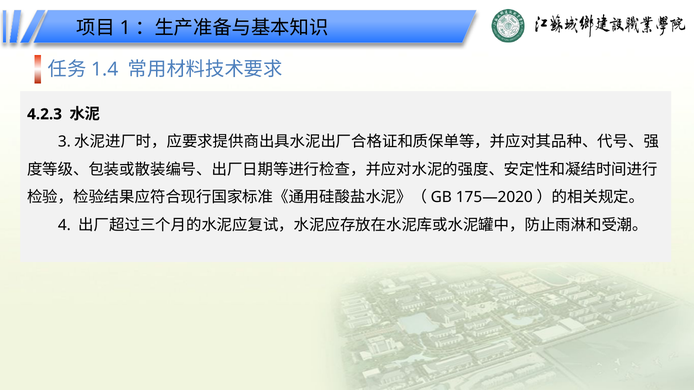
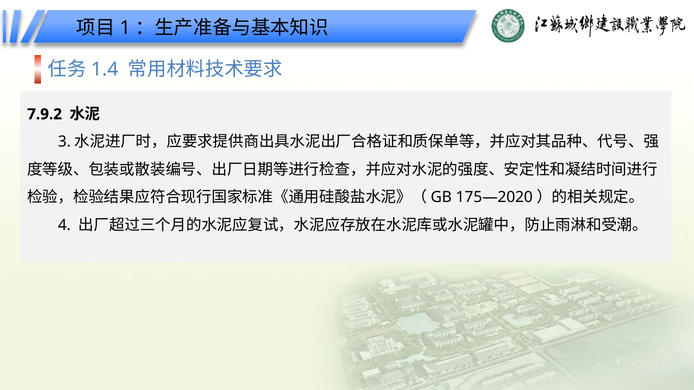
4.2.3: 4.2.3 -> 7.9.2
